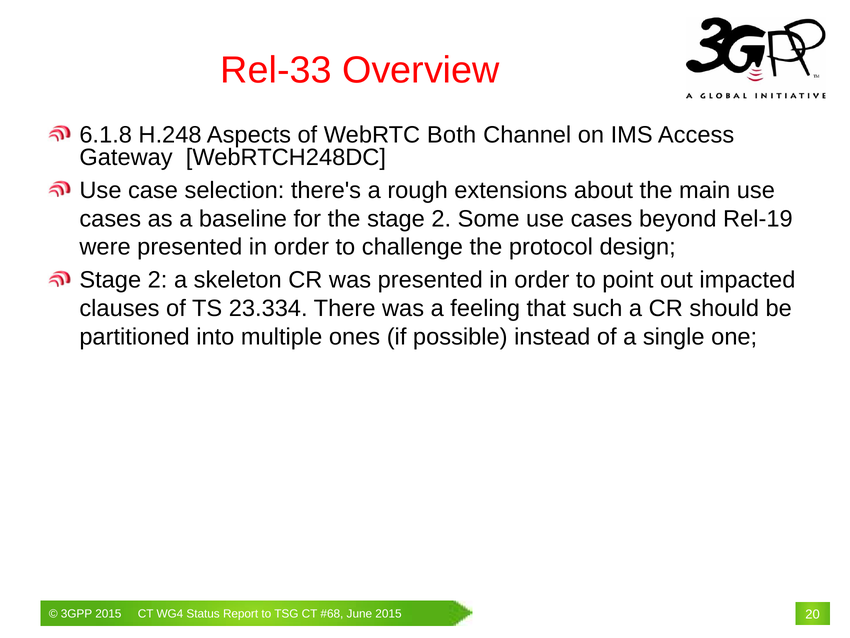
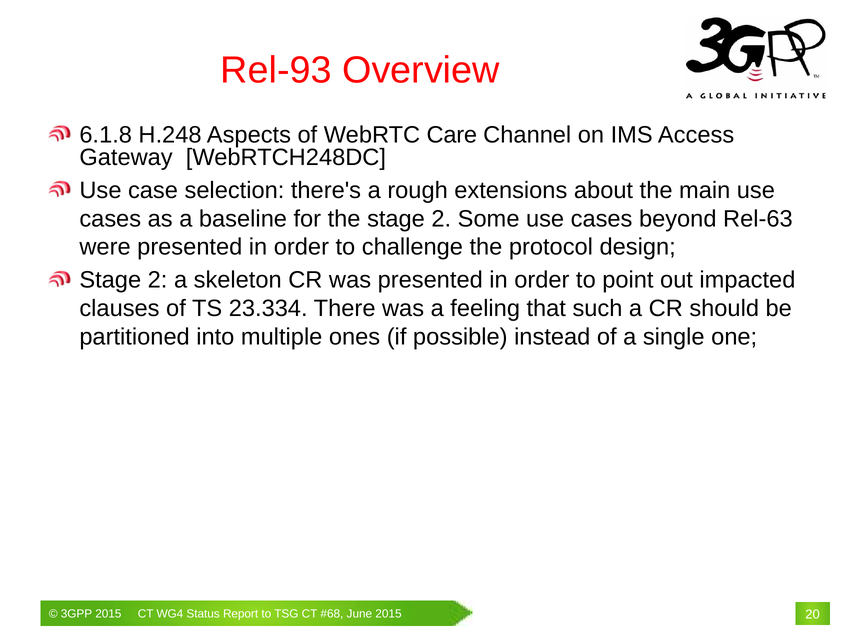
Rel-33: Rel-33 -> Rel-93
Both: Both -> Care
Rel-19: Rel-19 -> Rel-63
